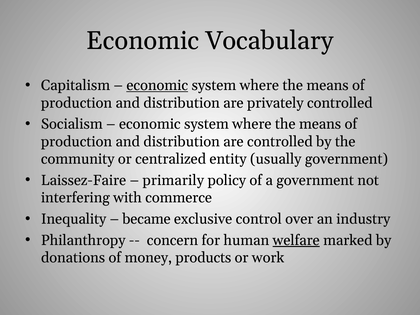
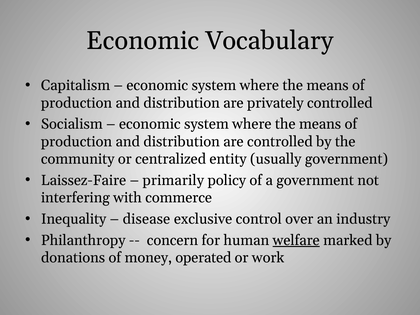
economic at (157, 85) underline: present -> none
became: became -> disease
products: products -> operated
